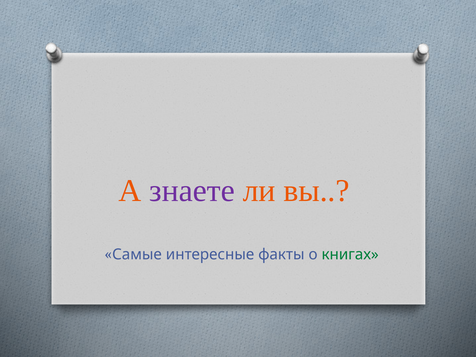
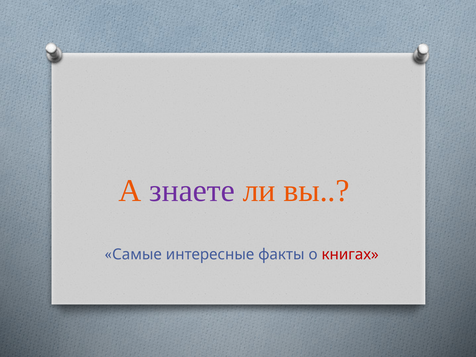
книгах colour: green -> red
